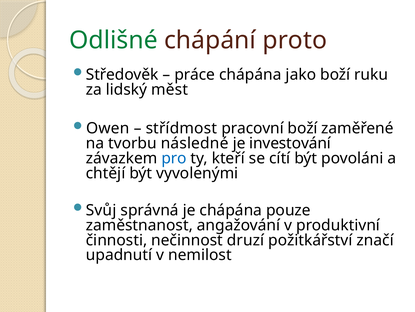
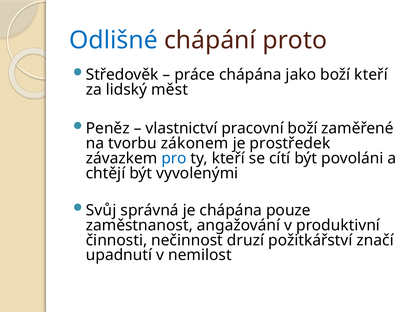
Odlišné colour: green -> blue
boží ruku: ruku -> kteří
Owen: Owen -> Peněz
střídmost: střídmost -> vlastnictví
následné: následné -> zákonem
investování: investování -> prostředek
